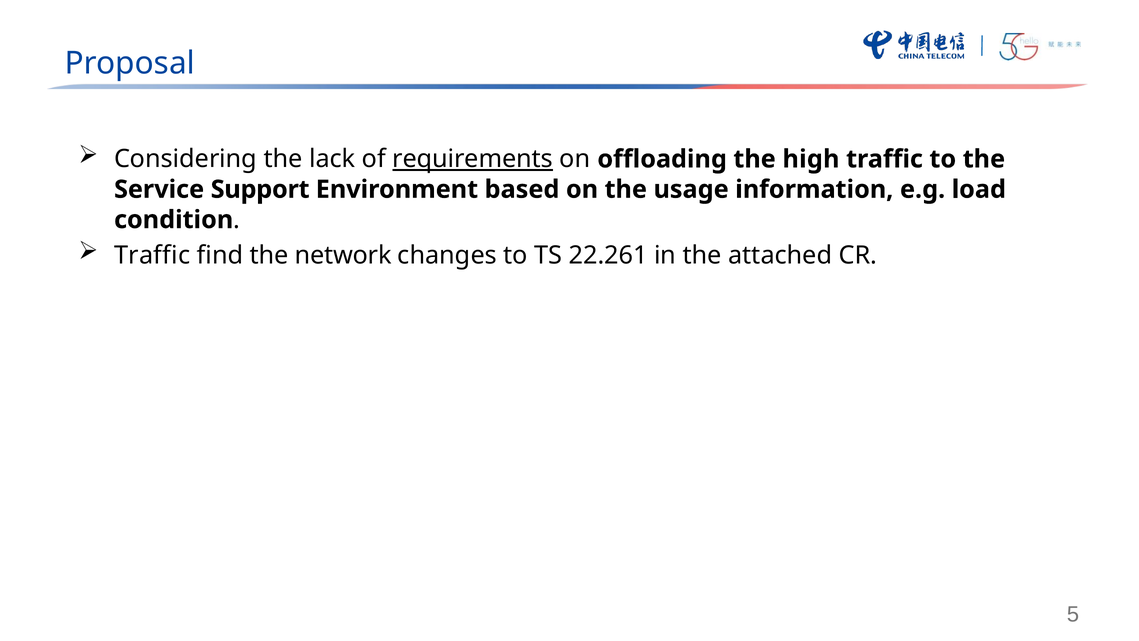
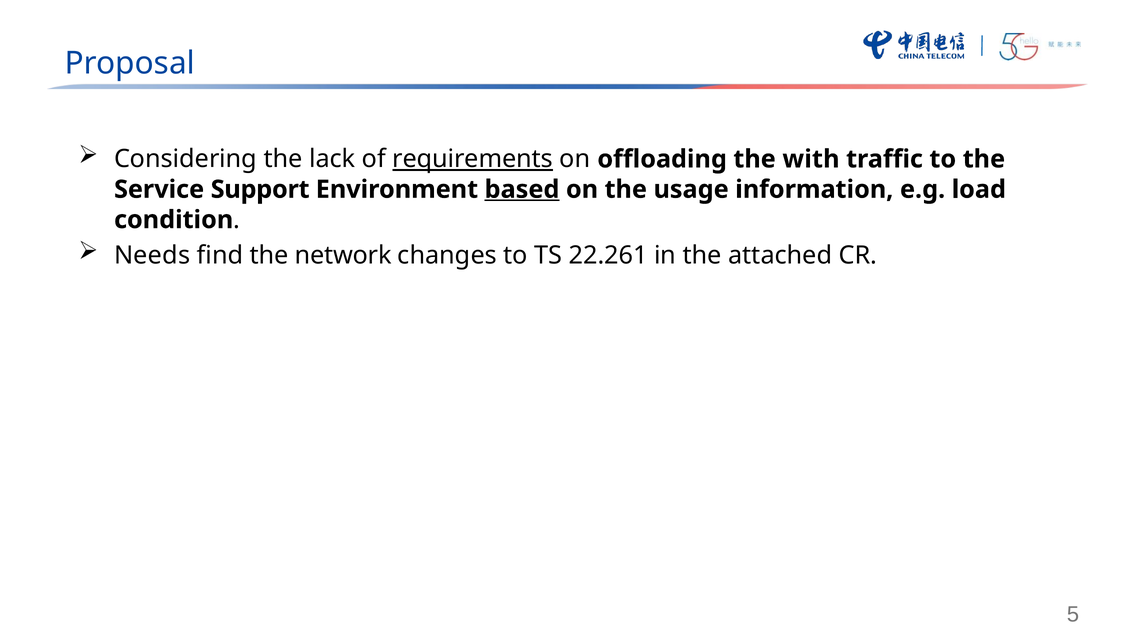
high: high -> with
based underline: none -> present
Traffic at (152, 255): Traffic -> Needs
